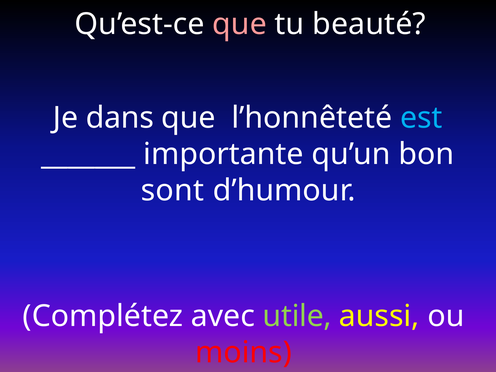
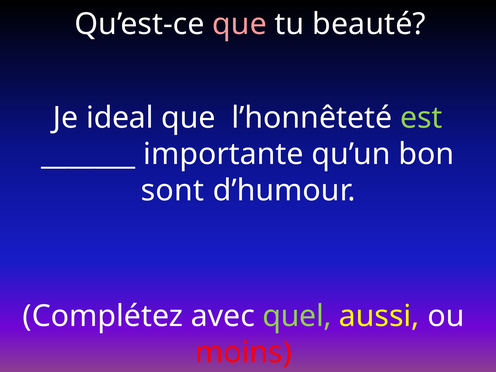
dans: dans -> ideal
est colour: light blue -> light green
utile: utile -> quel
